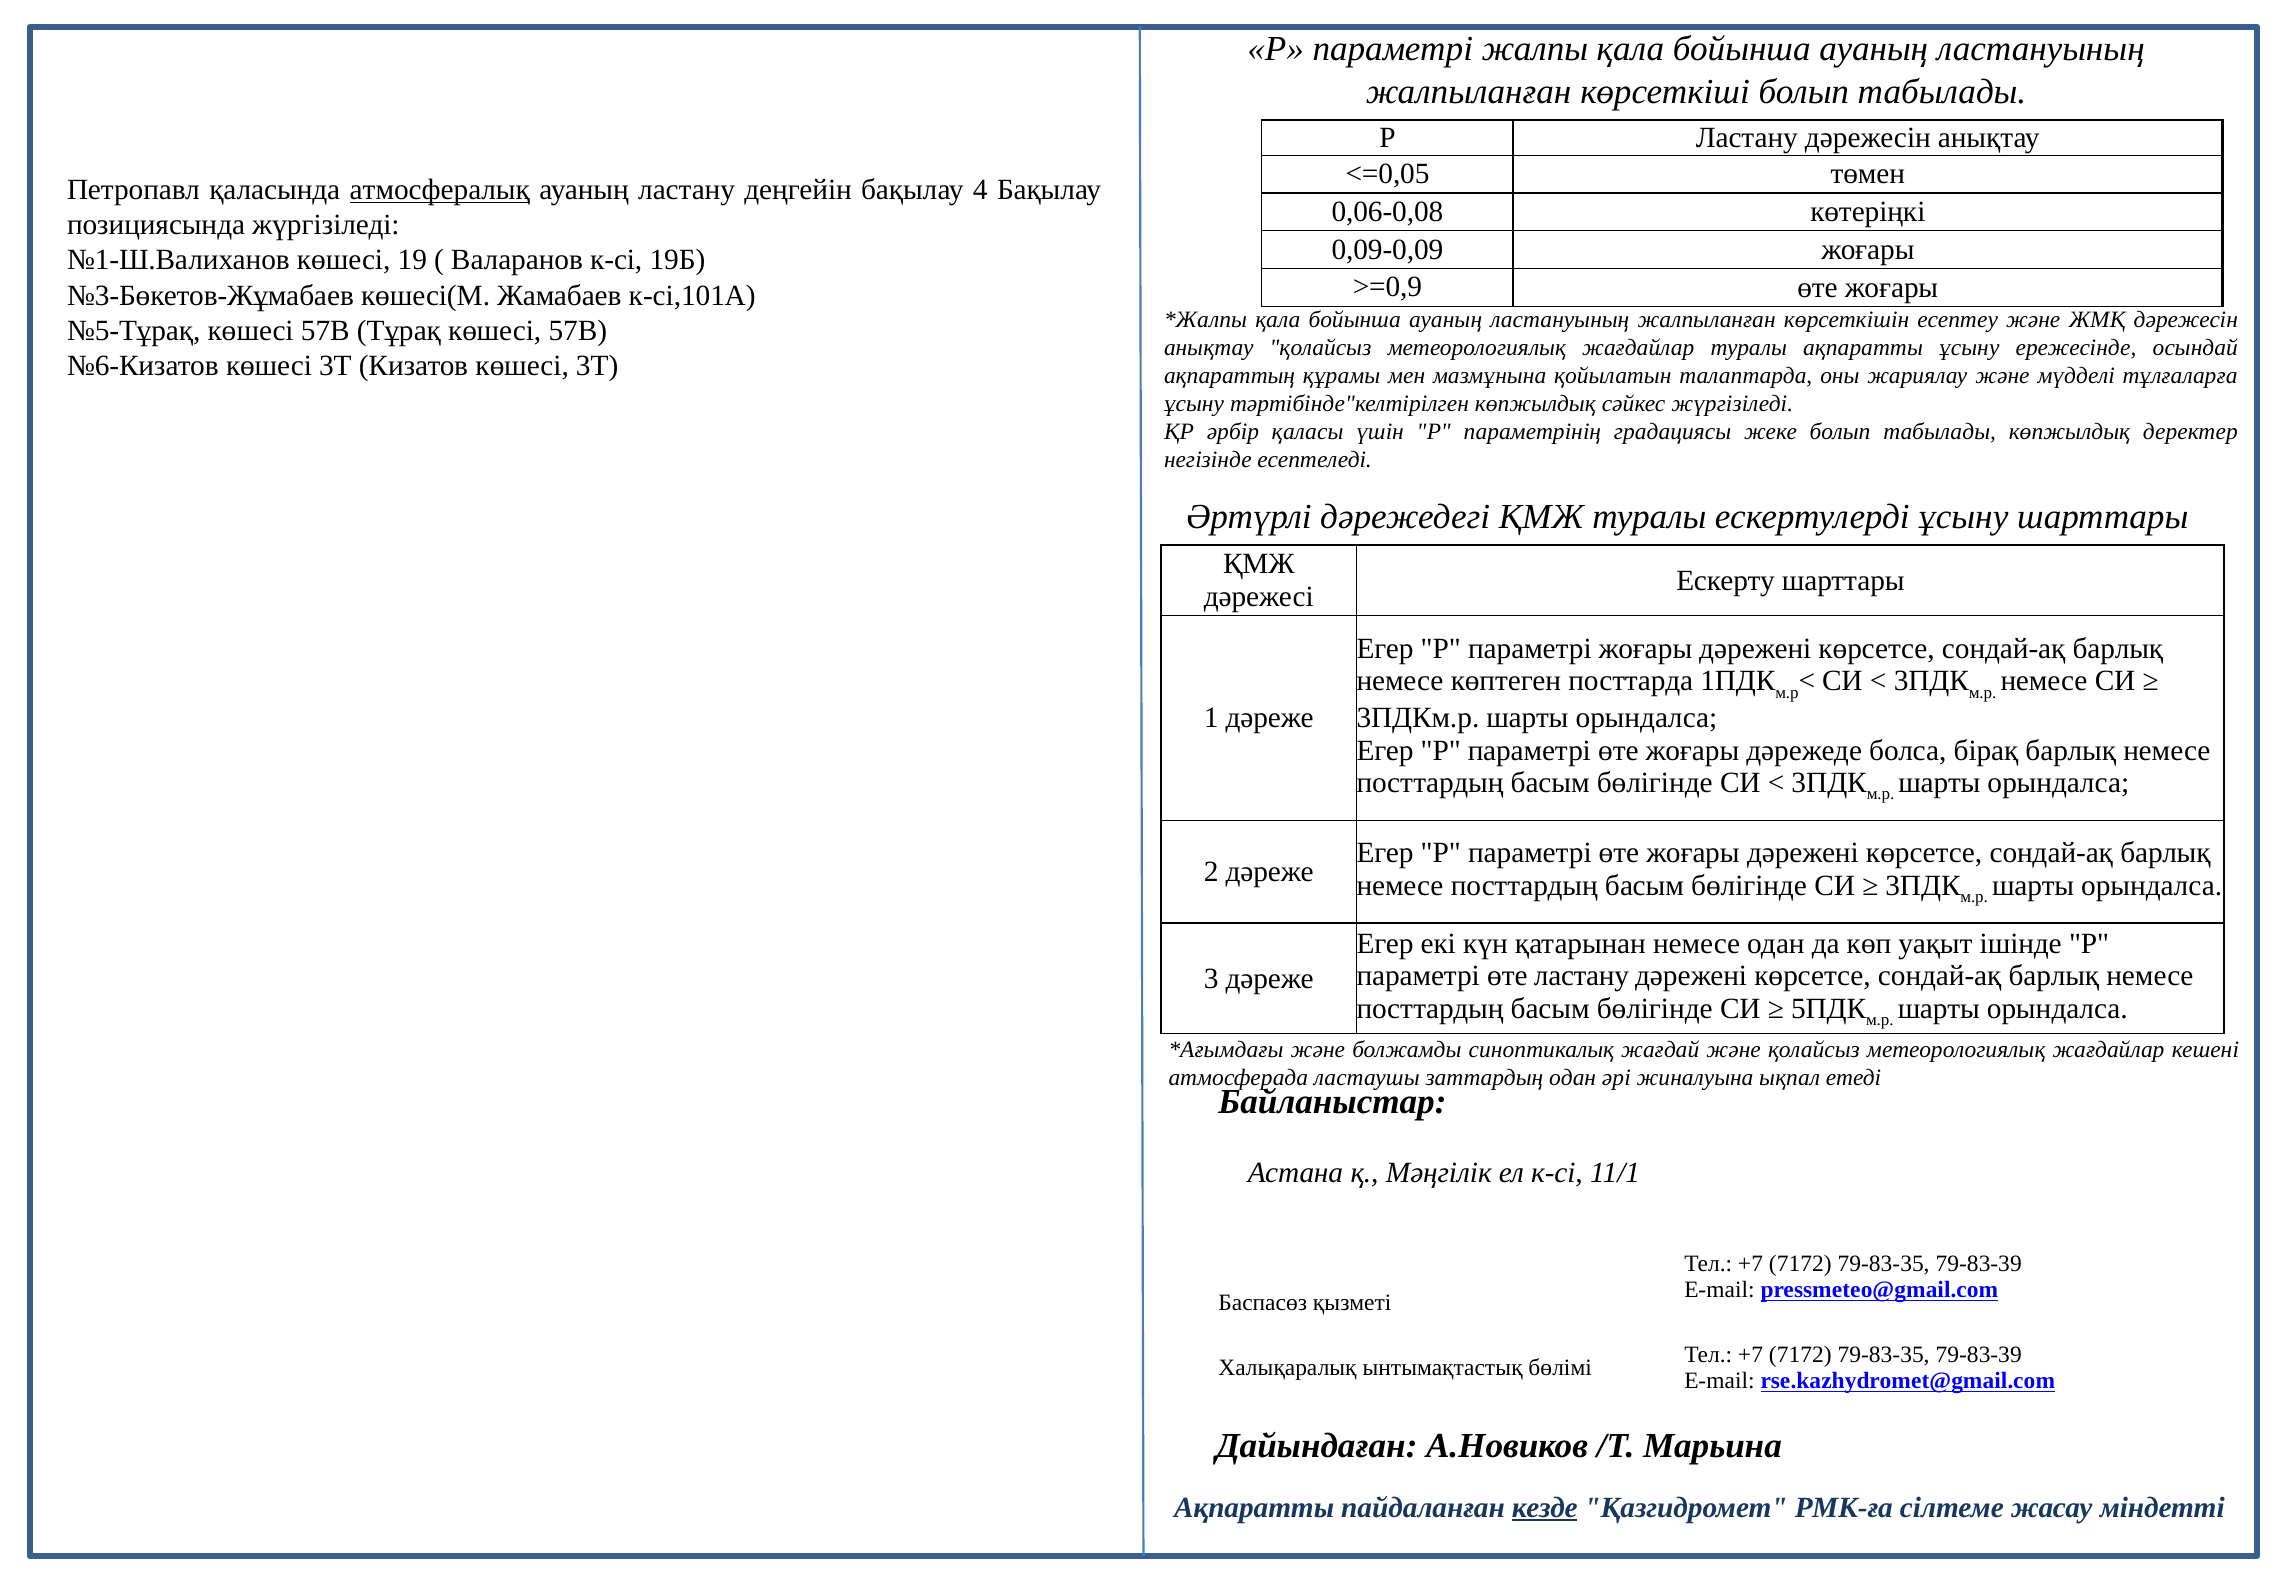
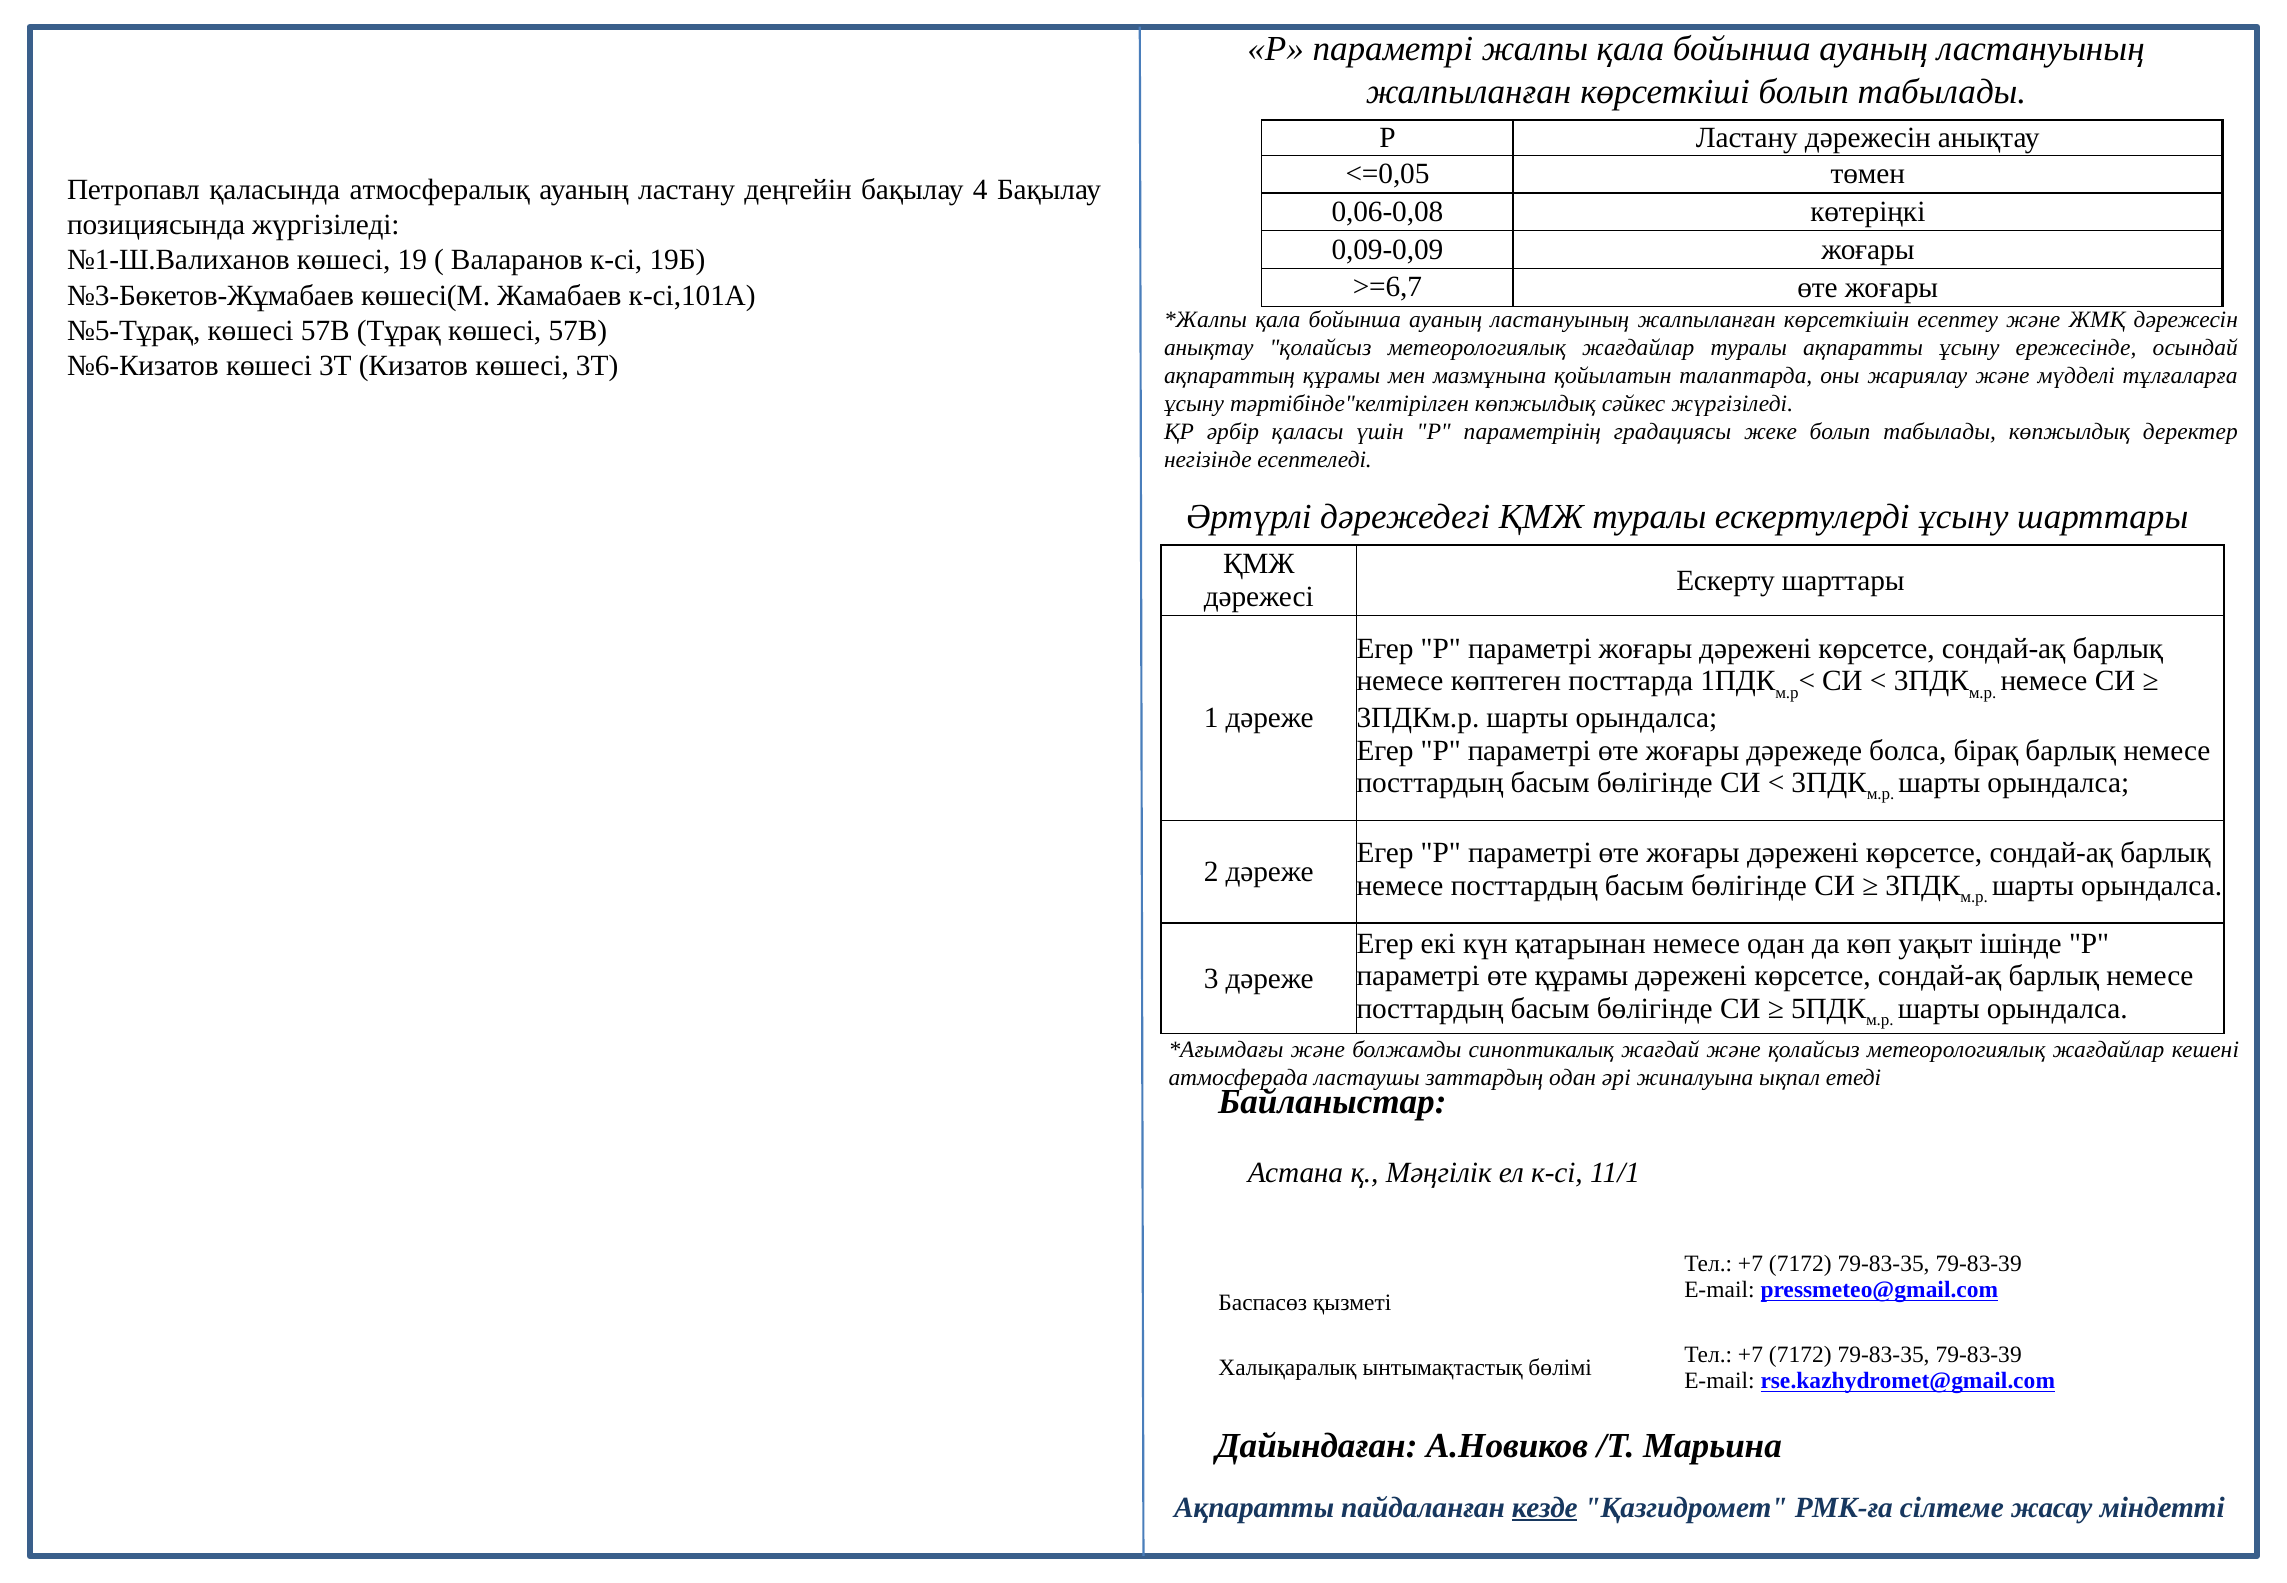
атмосфералық underline: present -> none
>=0,9: >=0,9 -> >=6,7
өте ластану: ластану -> құрамы
